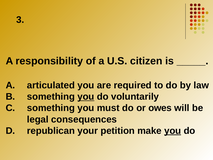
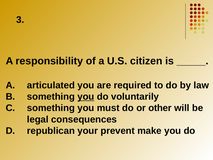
owes: owes -> other
petition: petition -> prevent
you at (173, 131) underline: present -> none
